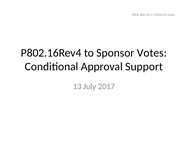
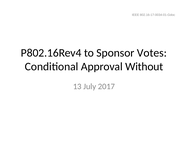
Support: Support -> Without
